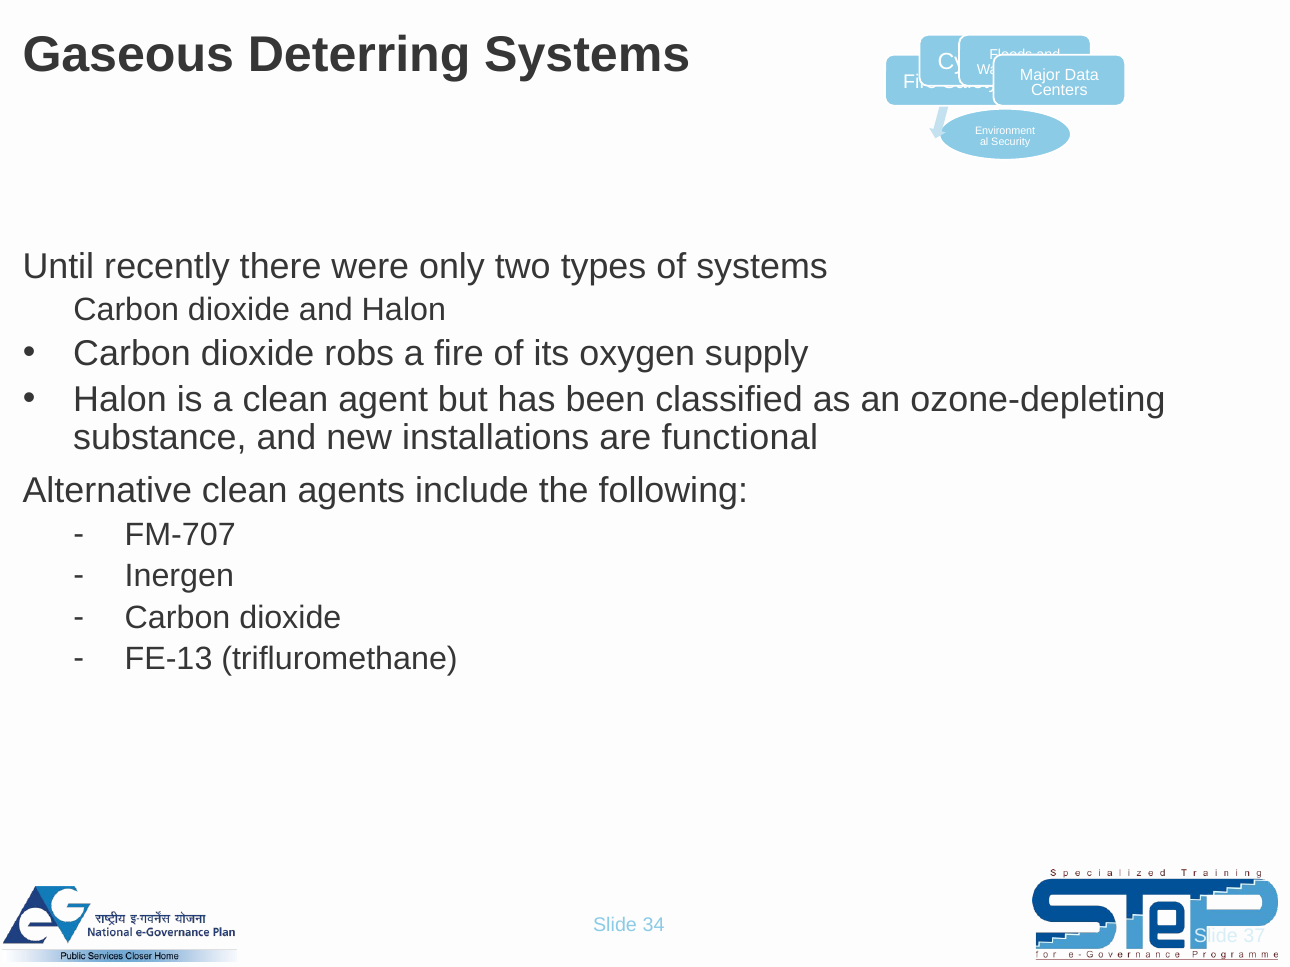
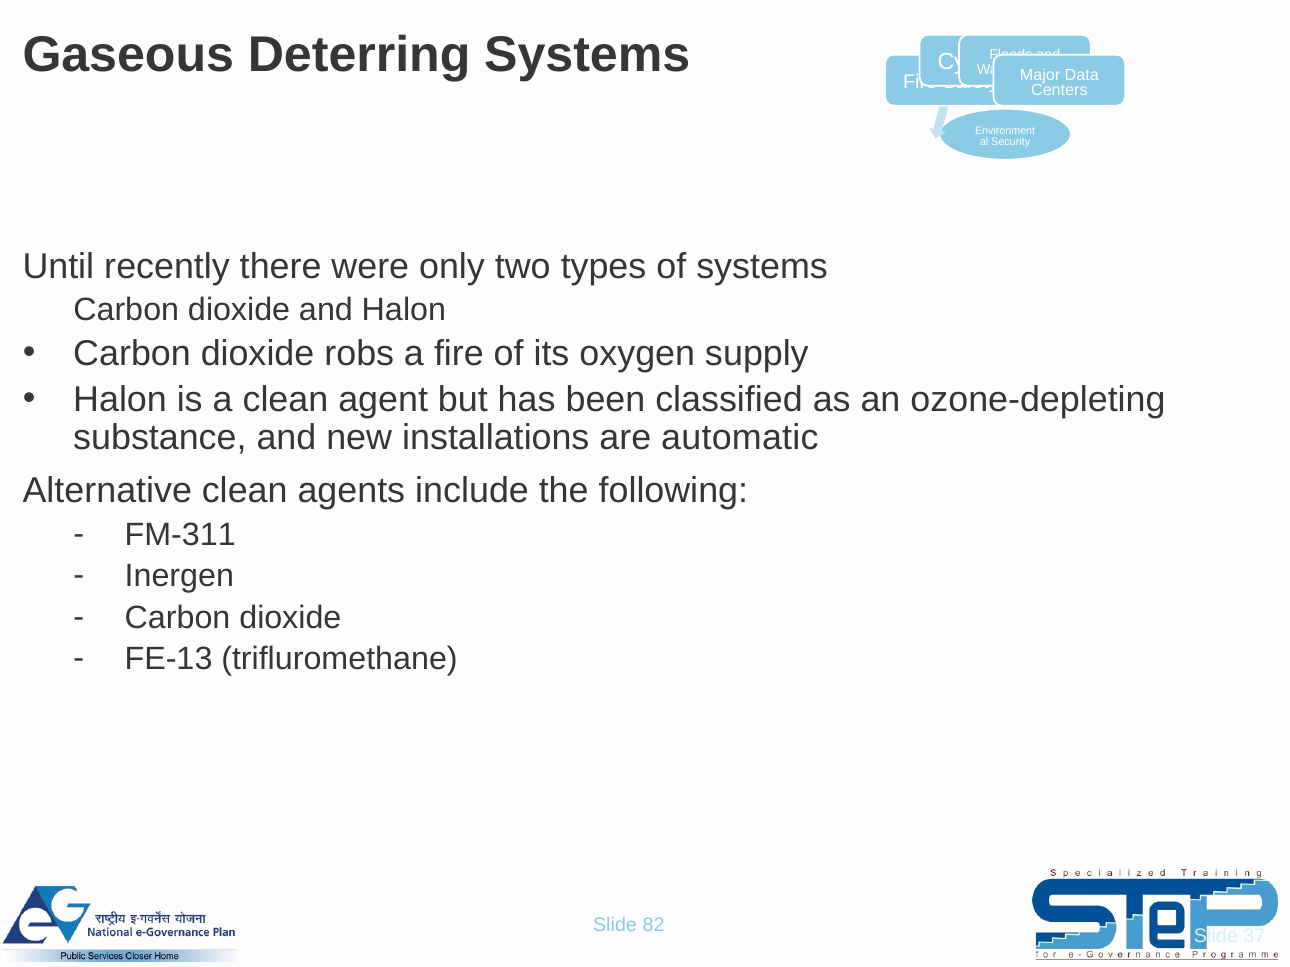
functional: functional -> automatic
FM-707: FM-707 -> FM-311
34: 34 -> 82
